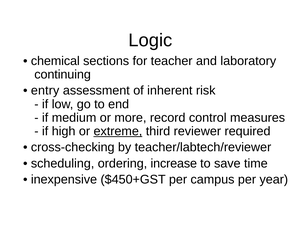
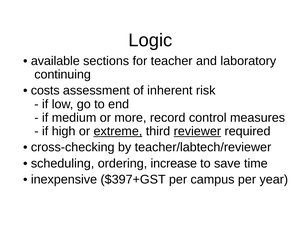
chemical: chemical -> available
entry: entry -> costs
reviewer underline: none -> present
$450+GST: $450+GST -> $397+GST
